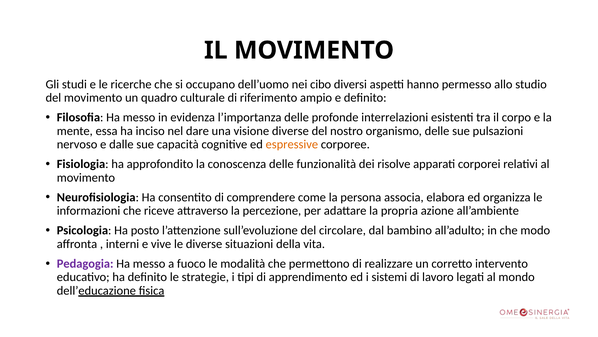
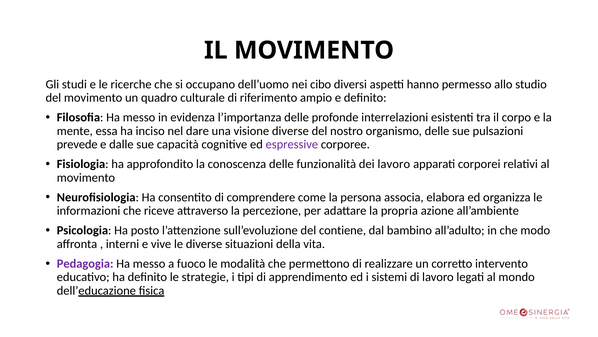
nervoso: nervoso -> prevede
espressive colour: orange -> purple
dei risolve: risolve -> lavoro
circolare: circolare -> contiene
